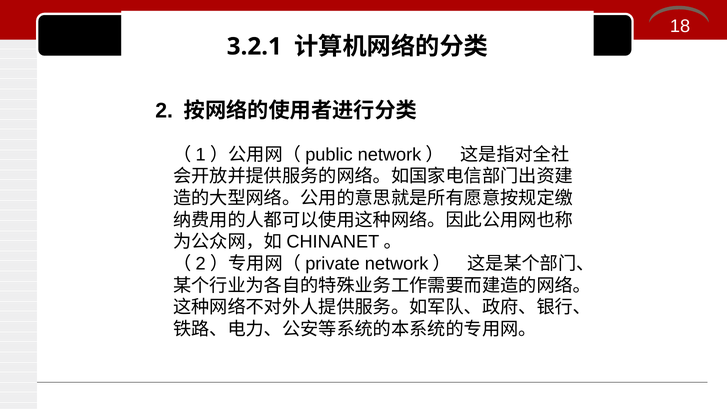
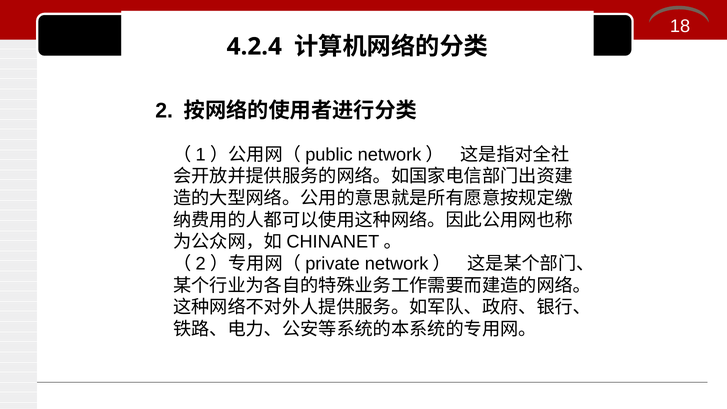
3.2.1: 3.2.1 -> 4.2.4
